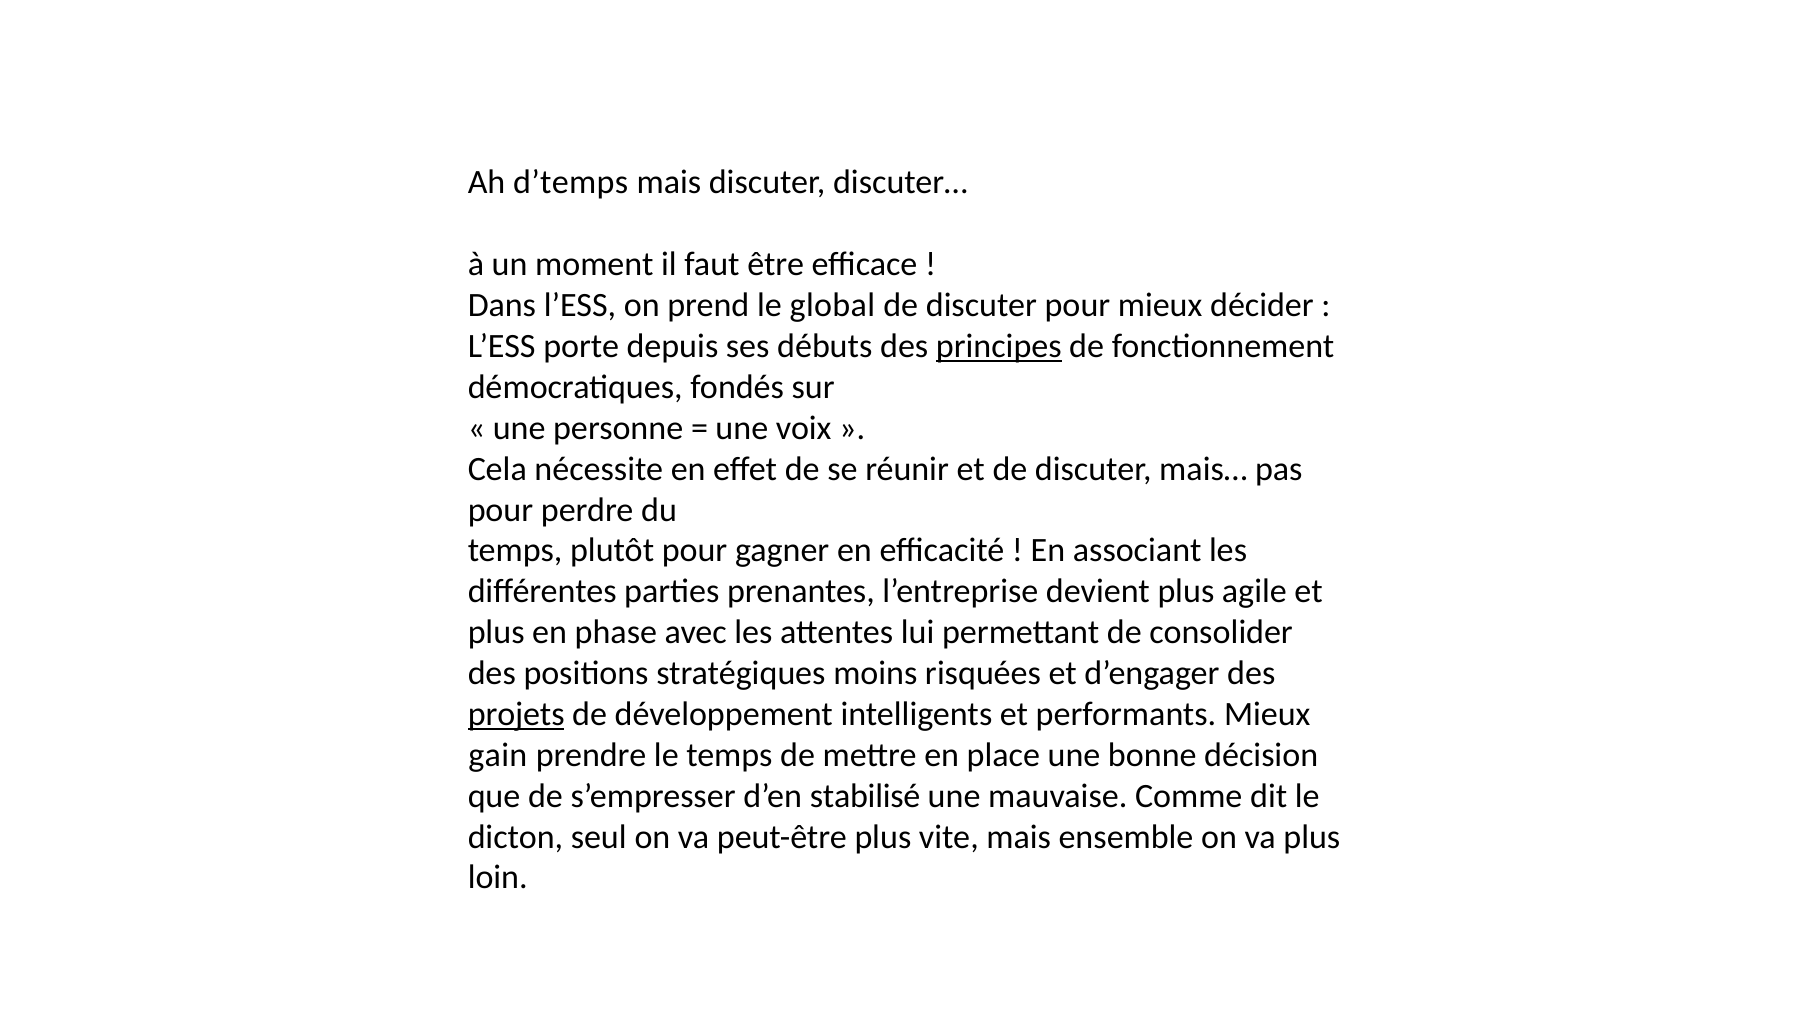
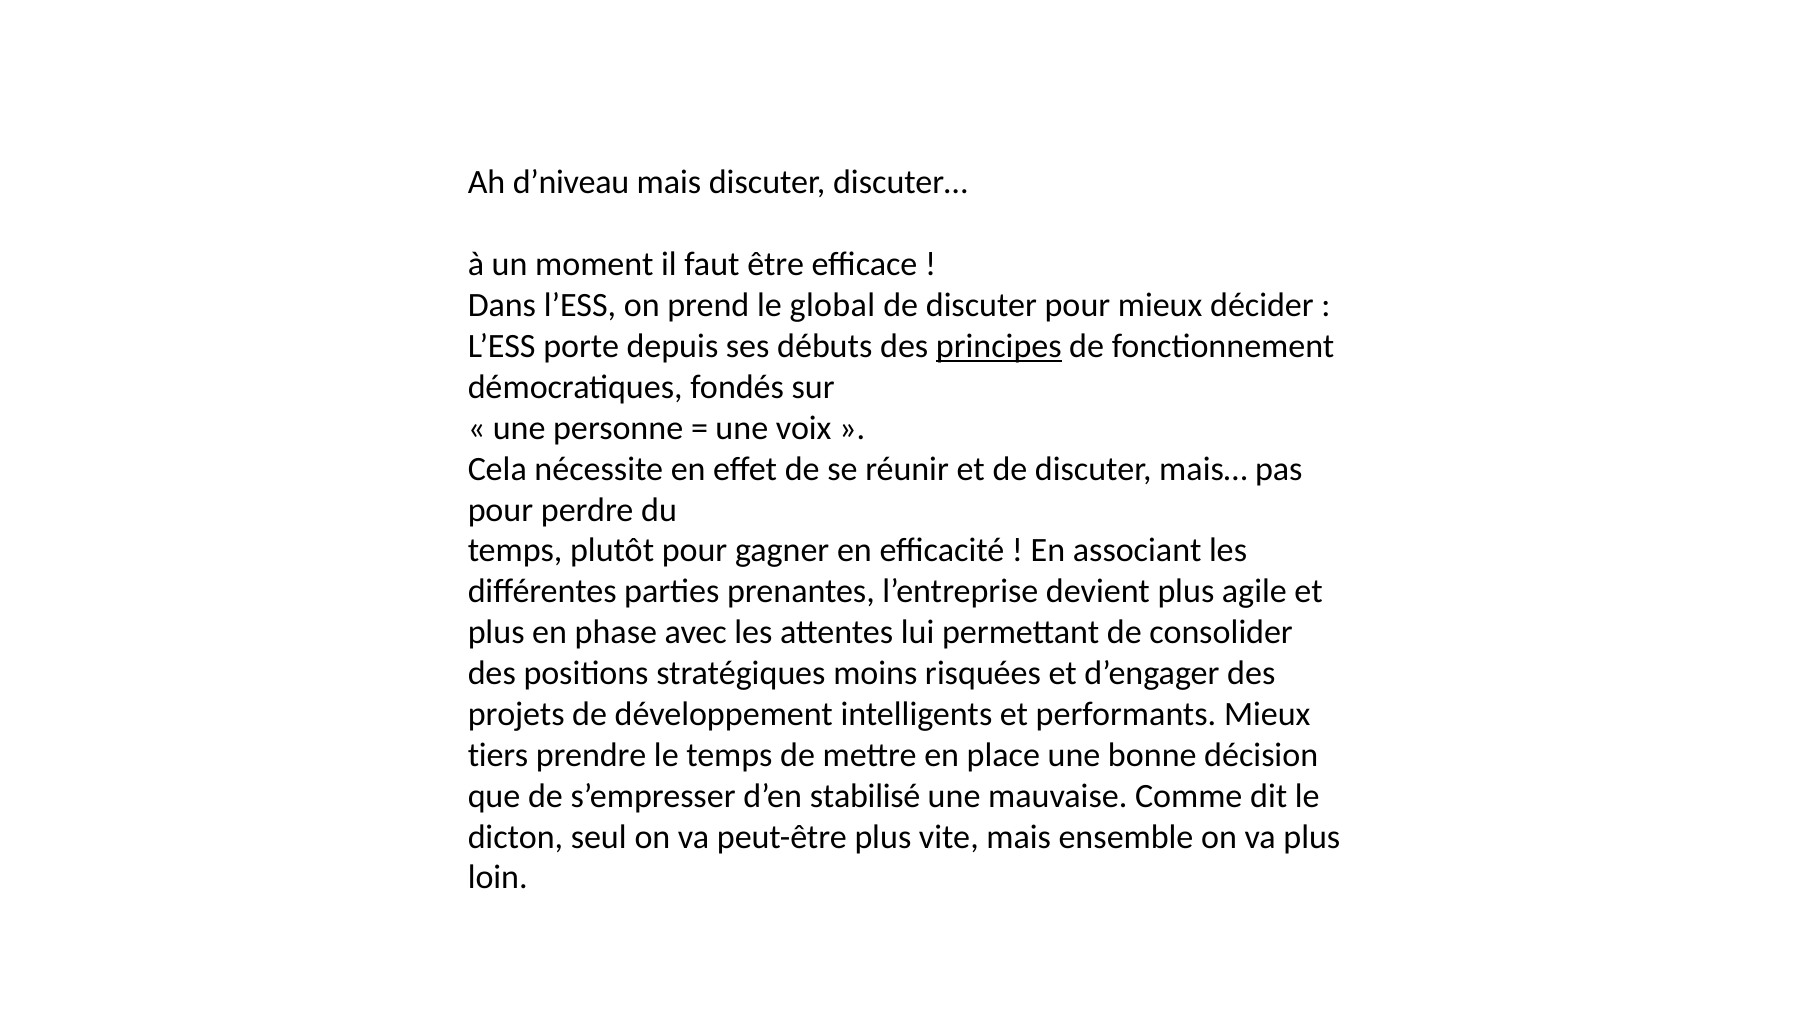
d’temps: d’temps -> d’niveau
projets underline: present -> none
gain: gain -> tiers
